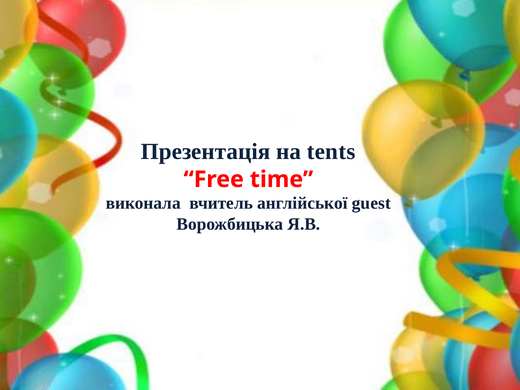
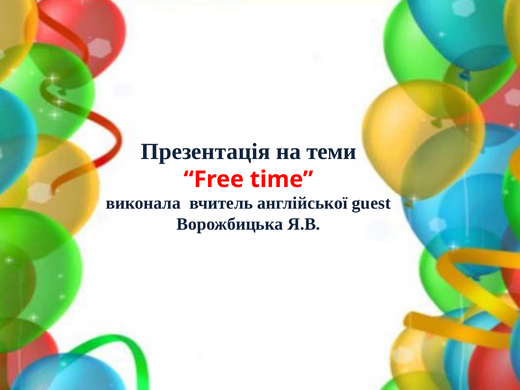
tents: tents -> теми
